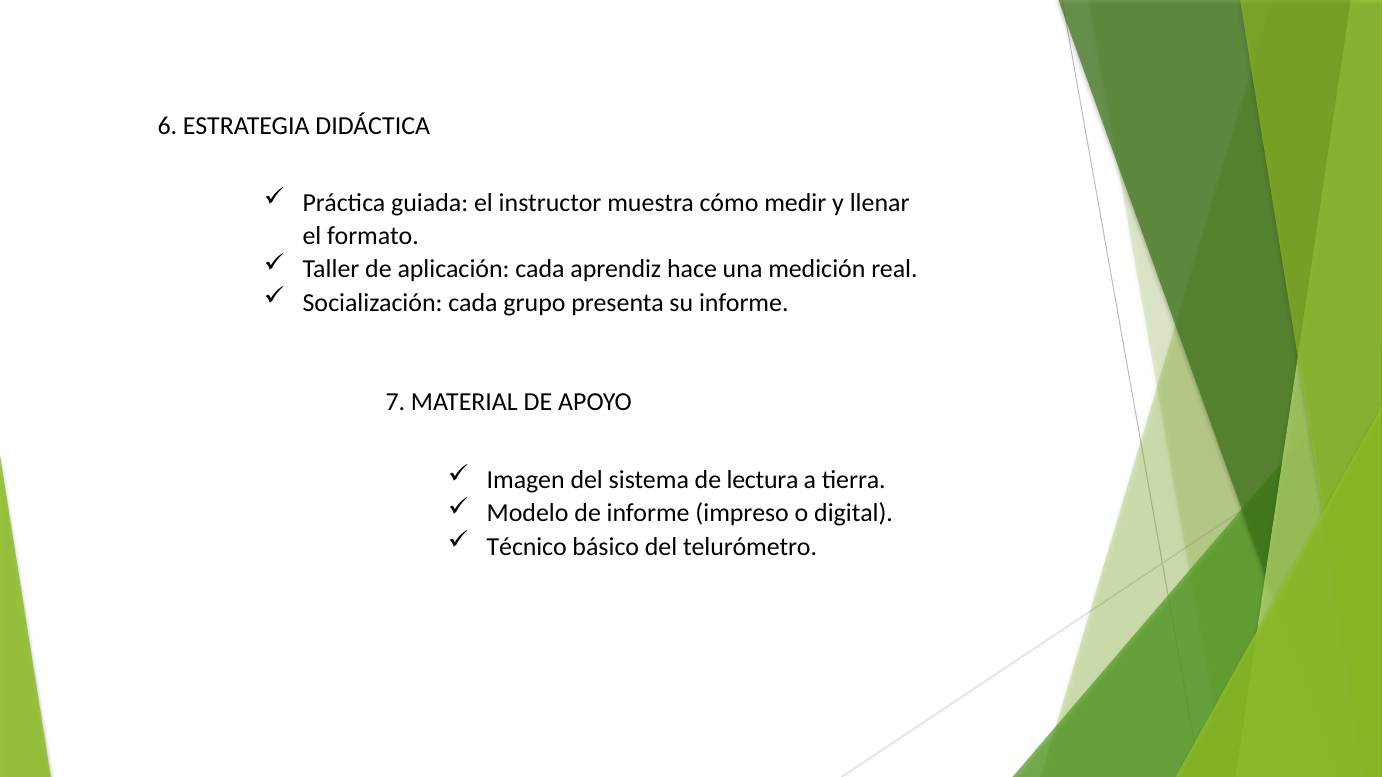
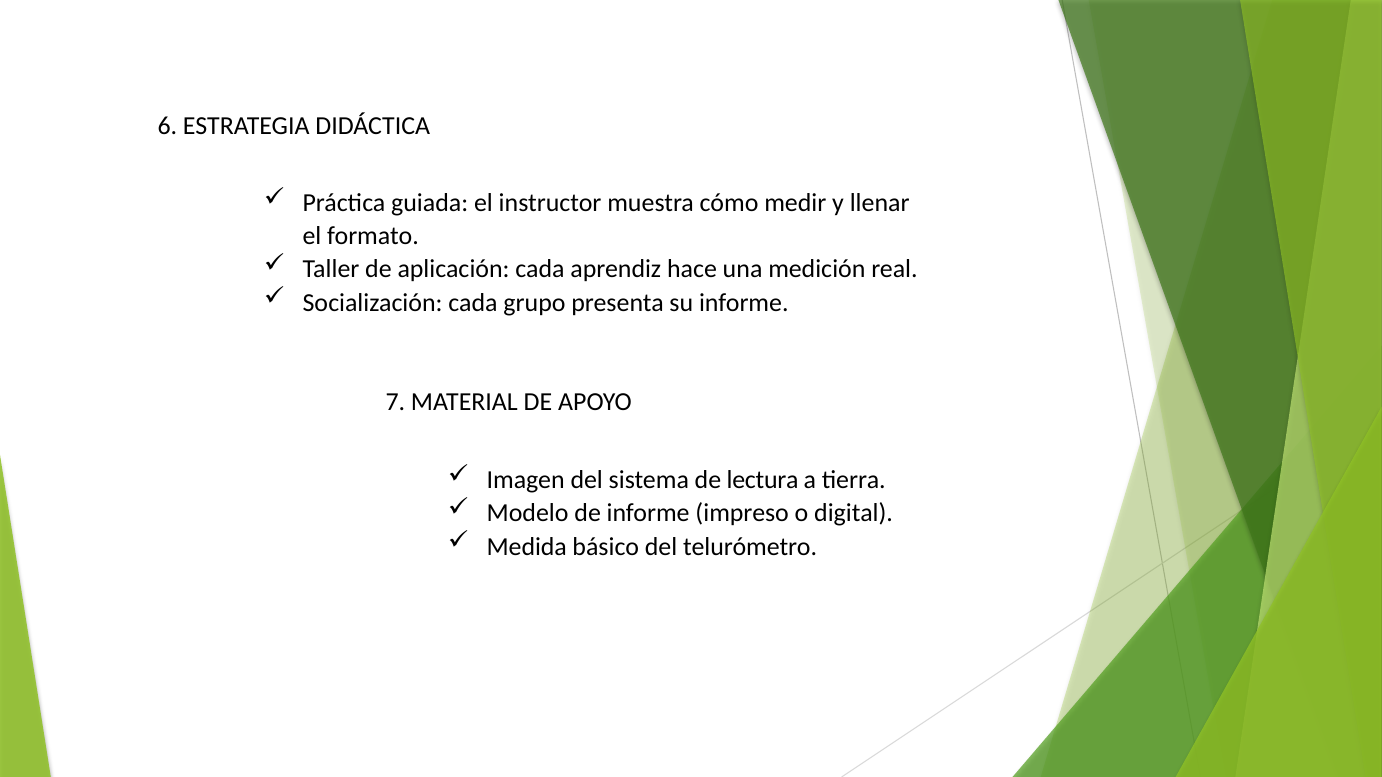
Técnico: Técnico -> Medida
